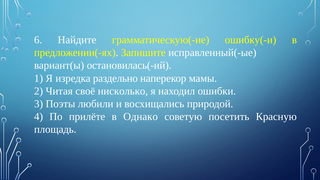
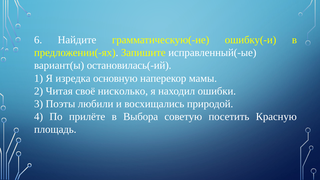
раздельно: раздельно -> основную
Однако: Однако -> Выбора
